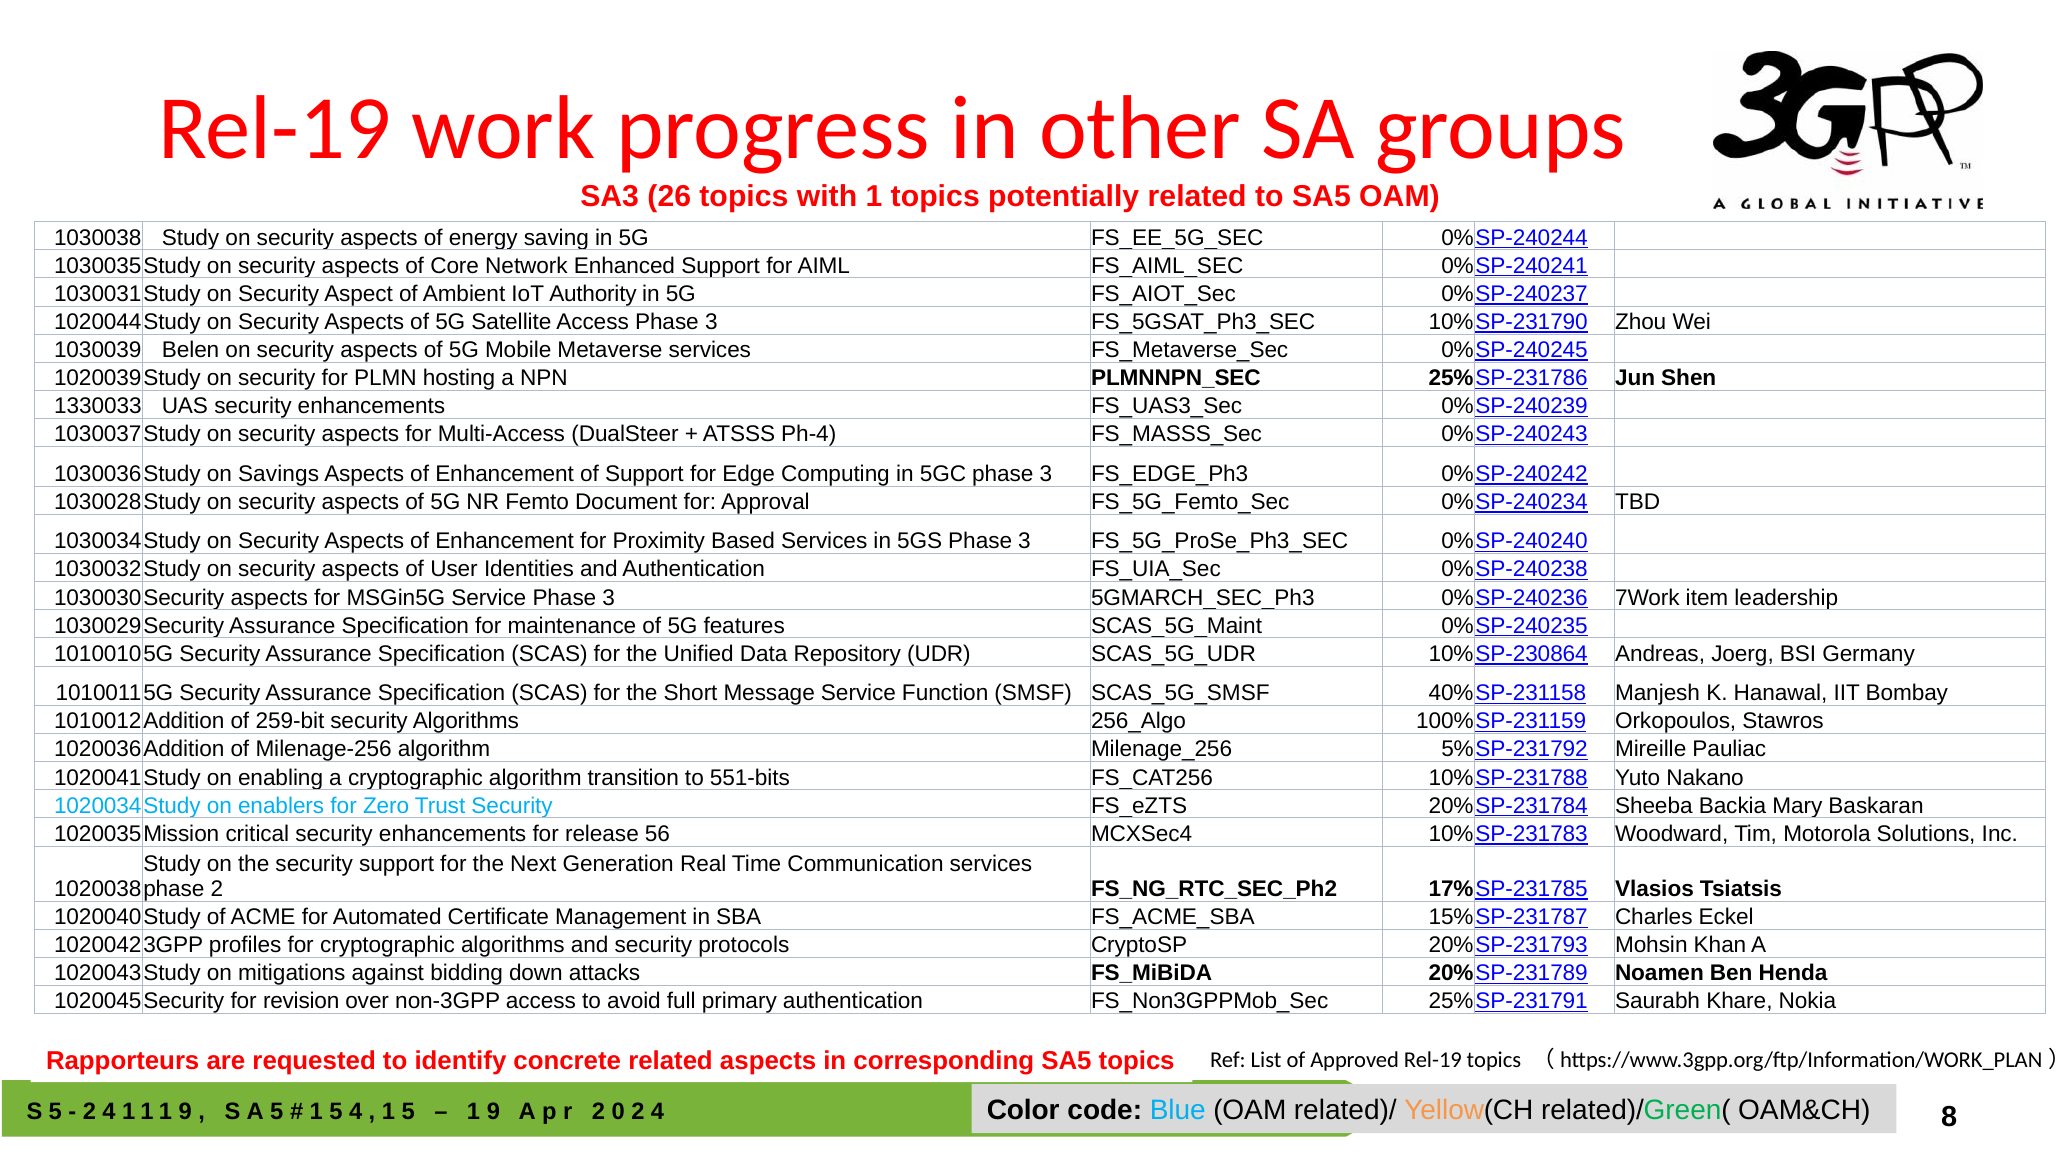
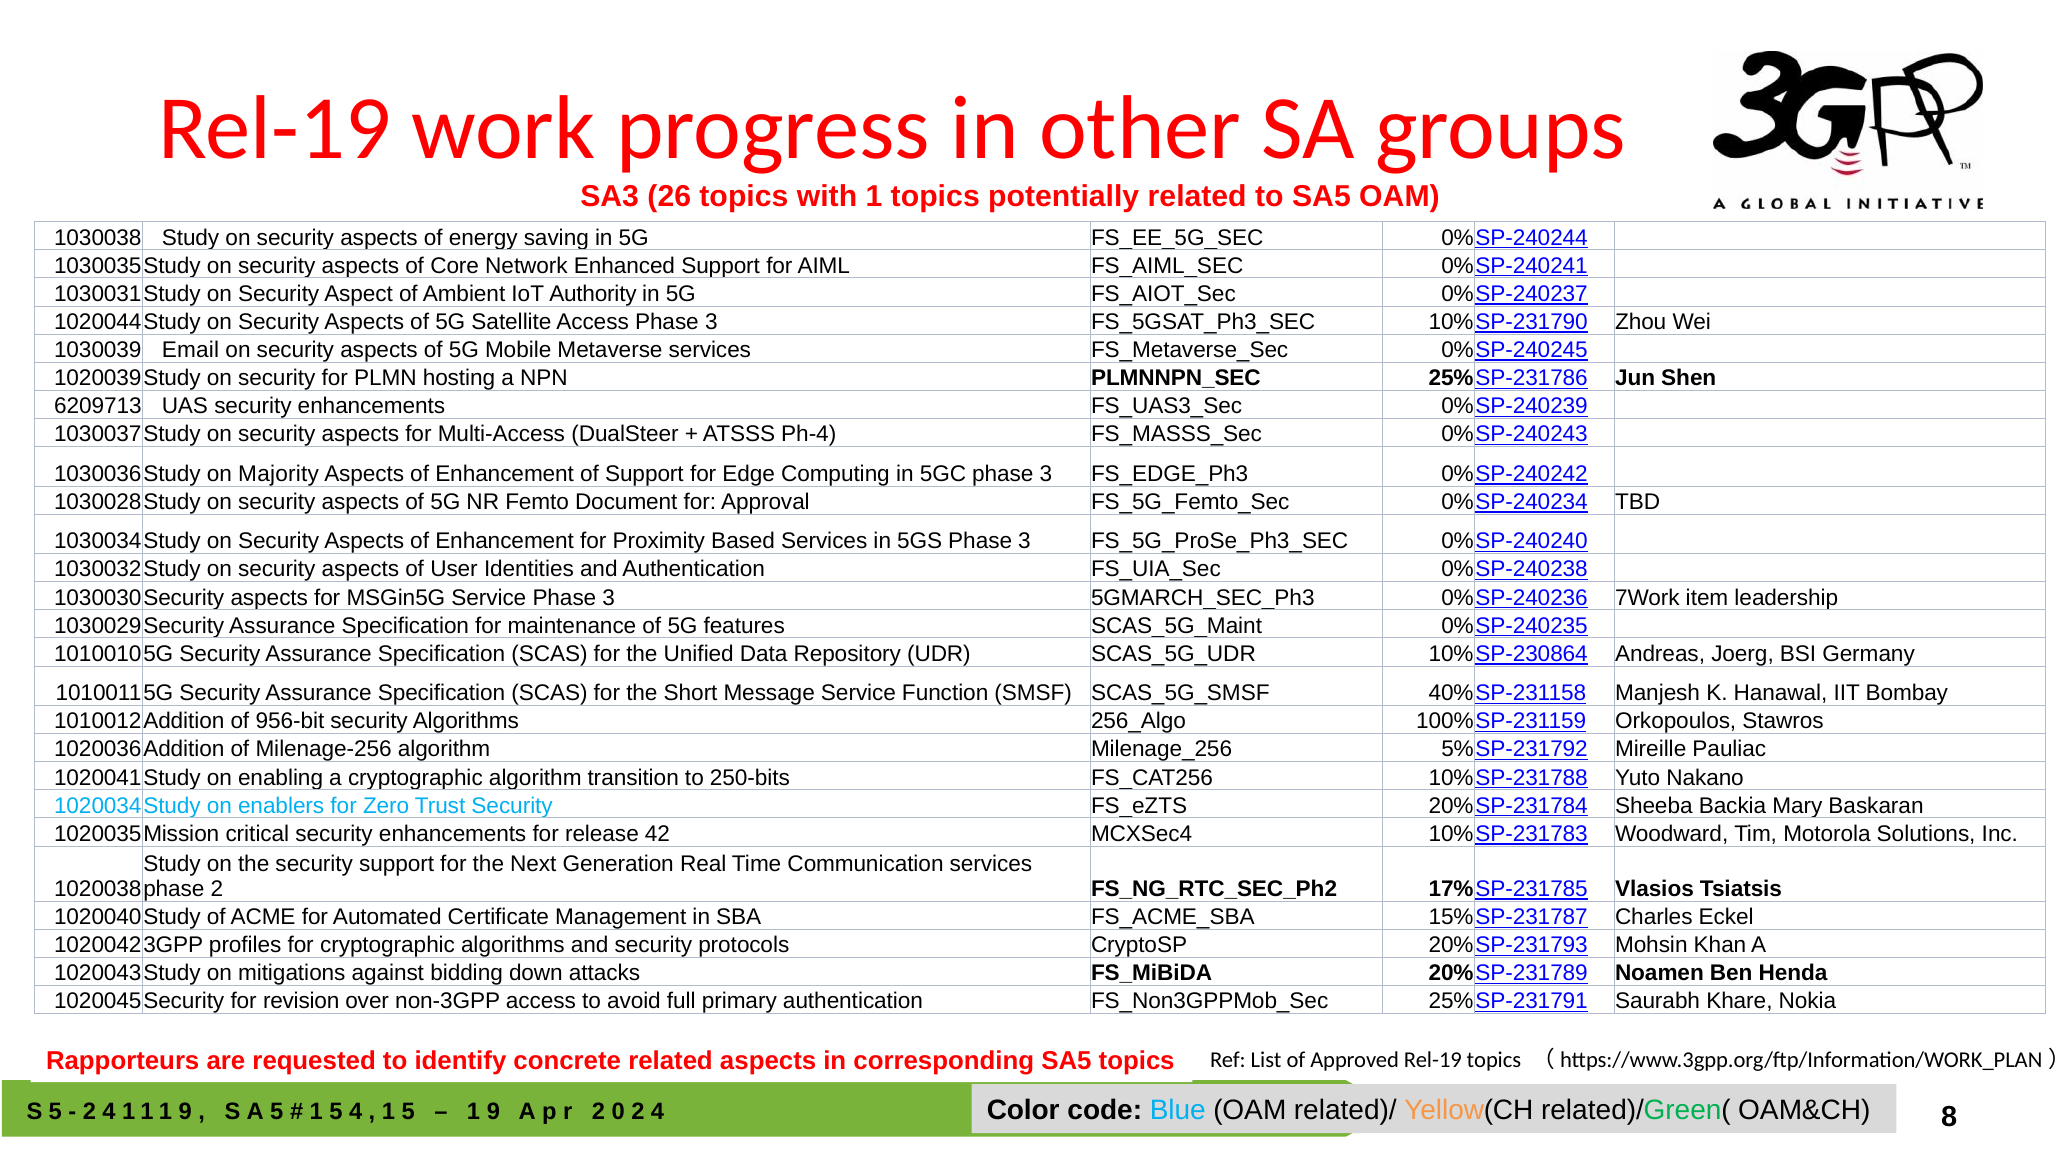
Belen: Belen -> Email
1330033: 1330033 -> 6209713
Savings: Savings -> Majority
259-bit: 259-bit -> 956-bit
551-bits: 551-bits -> 250-bits
56: 56 -> 42
